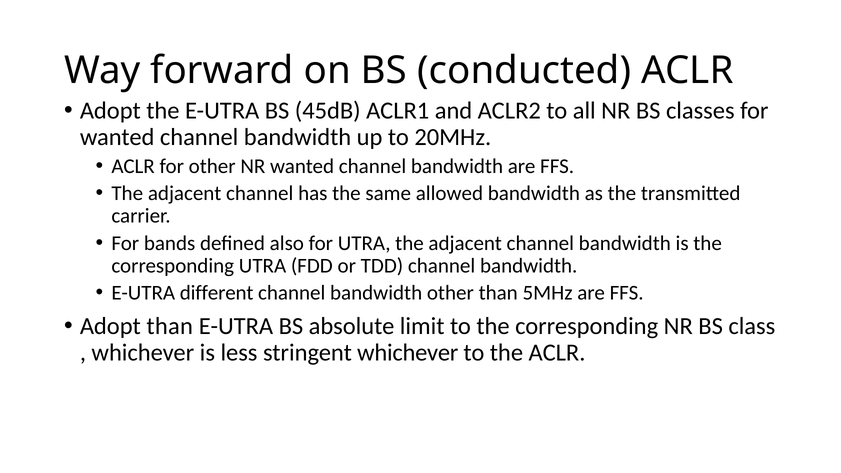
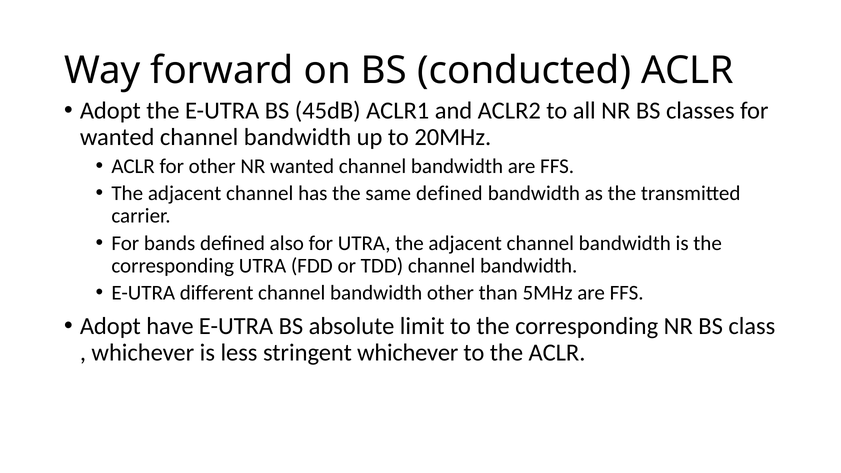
same allowed: allowed -> defined
Adopt than: than -> have
